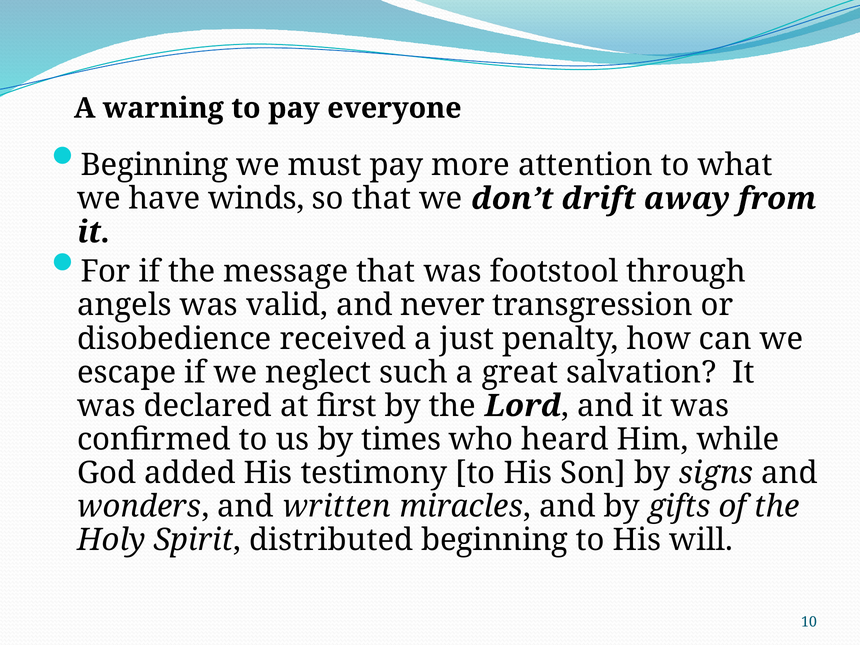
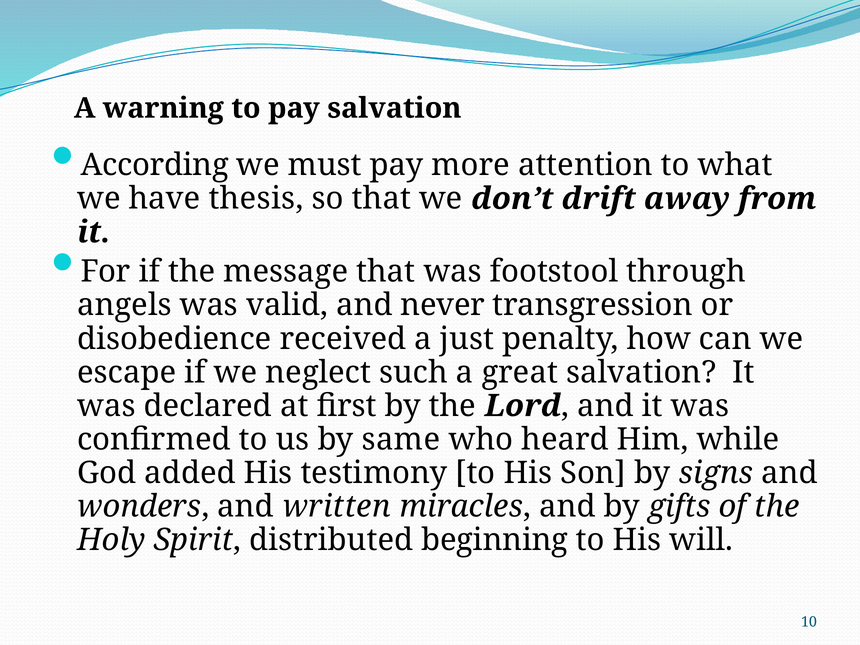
pay everyone: everyone -> salvation
Beginning at (155, 165): Beginning -> According
winds: winds -> thesis
times: times -> same
